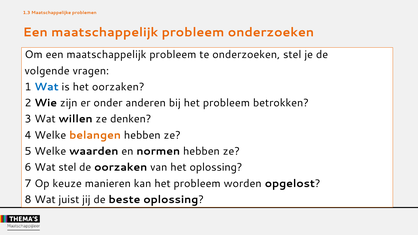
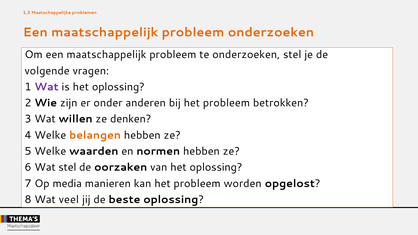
Wat at (46, 87) colour: blue -> purple
is het oorzaken: oorzaken -> oplossing
keuze: keuze -> media
juist: juist -> veel
